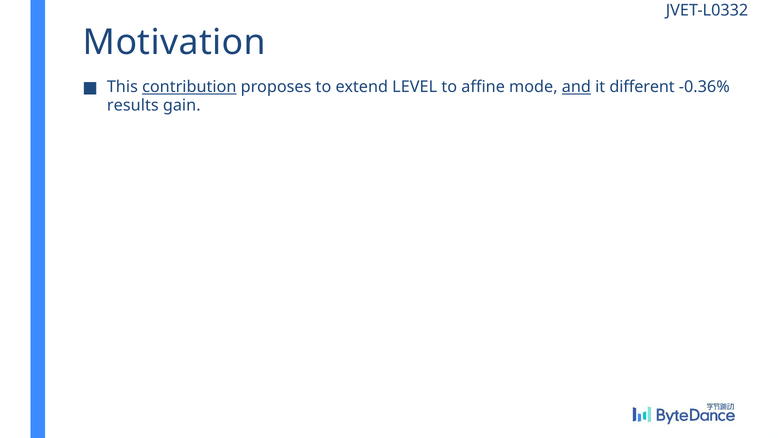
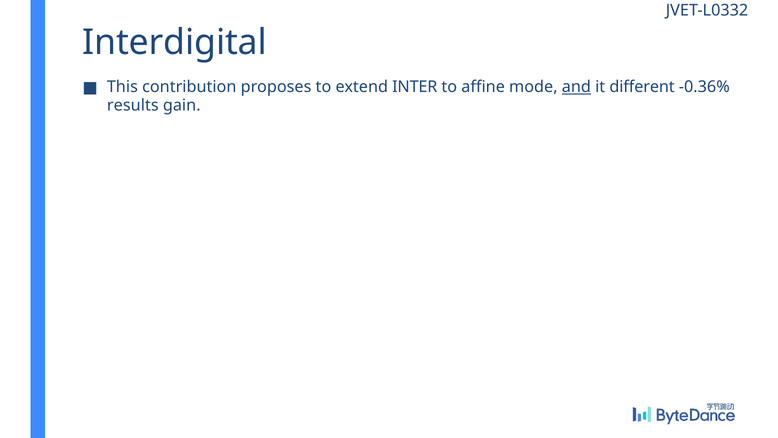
Motivation: Motivation -> Interdigital
contribution underline: present -> none
LEVEL: LEVEL -> INTER
